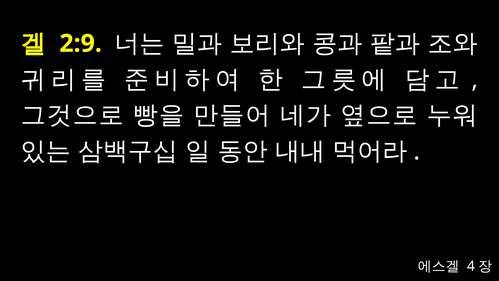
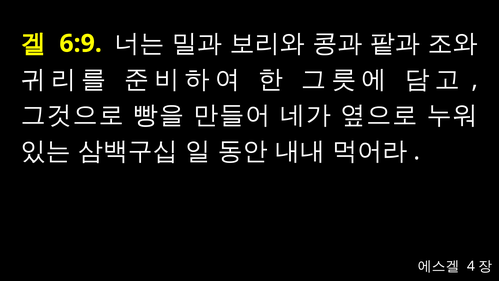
2:9: 2:9 -> 6:9
